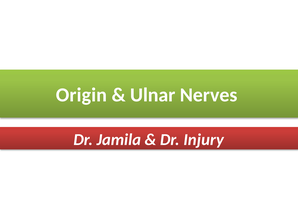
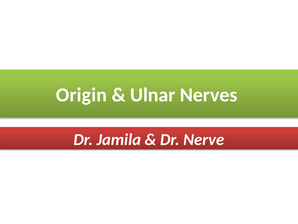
Injury: Injury -> Nerve
